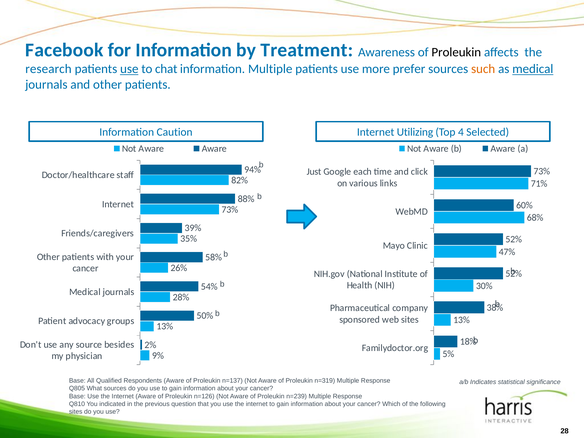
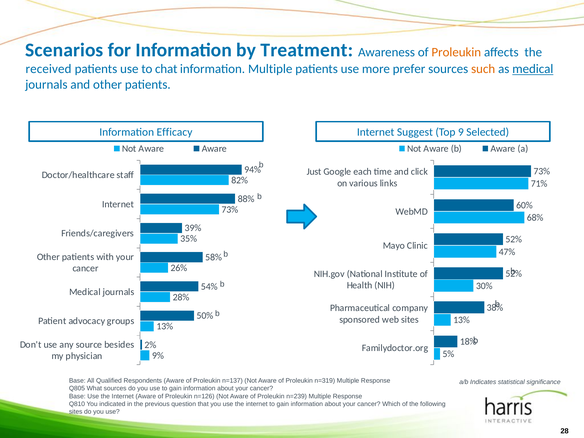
Facebook: Facebook -> Scenarios
Proleukin at (456, 52) colour: black -> orange
research: research -> received
use at (129, 69) underline: present -> none
Caution: Caution -> Efficacy
Utilizing: Utilizing -> Suggest
4: 4 -> 9
